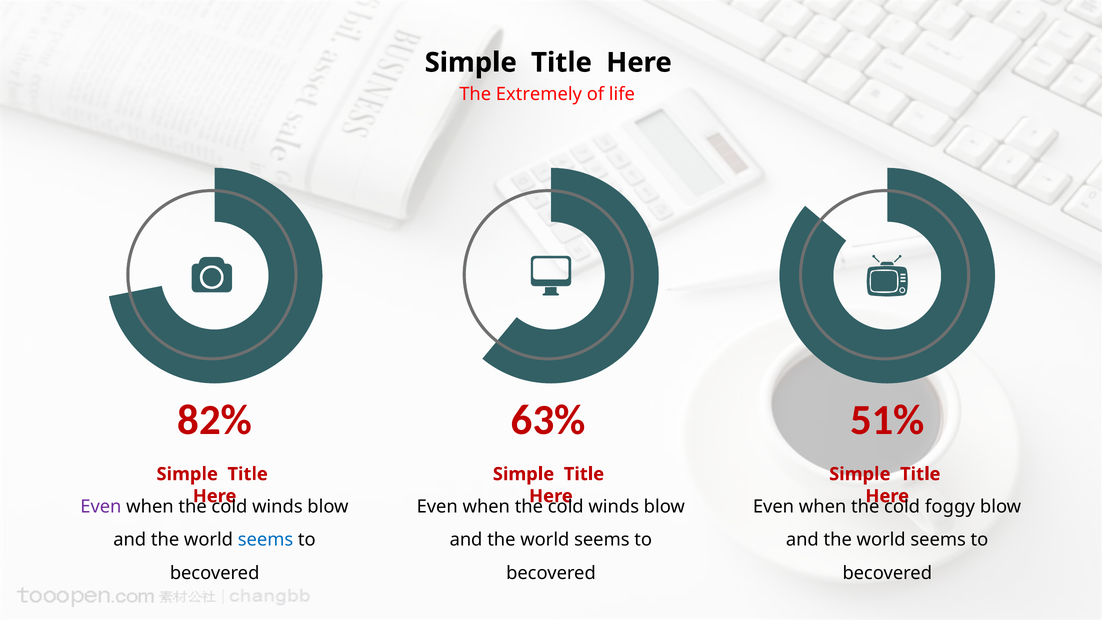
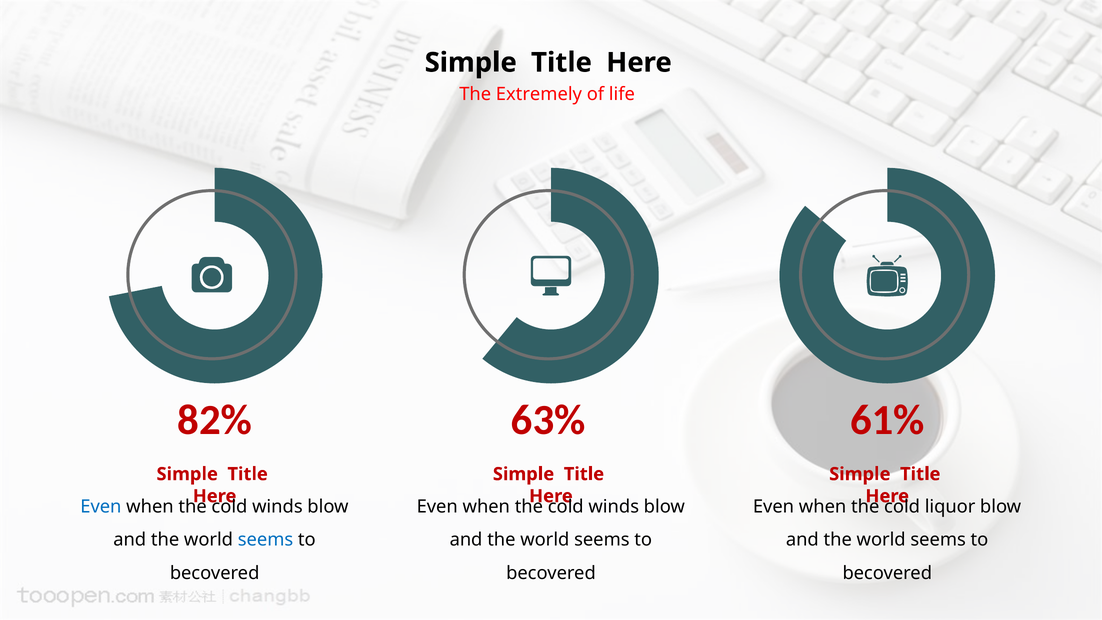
51%: 51% -> 61%
Even at (101, 507) colour: purple -> blue
foggy: foggy -> liquor
